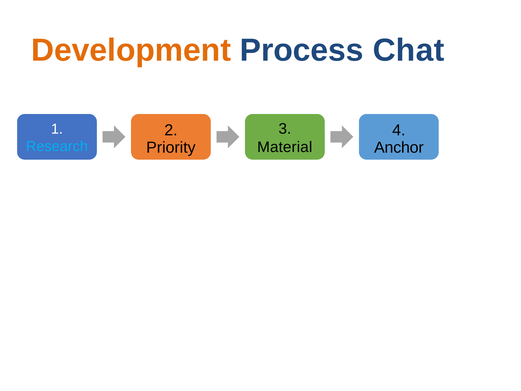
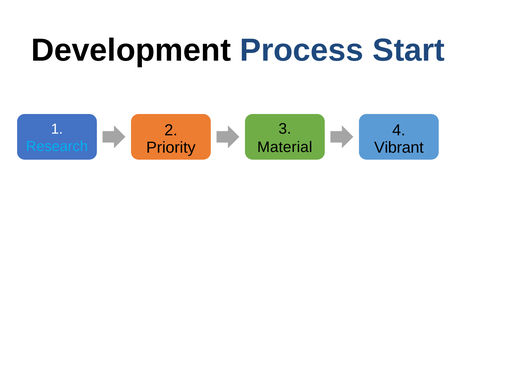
Development colour: orange -> black
Chat: Chat -> Start
Anchor: Anchor -> Vibrant
